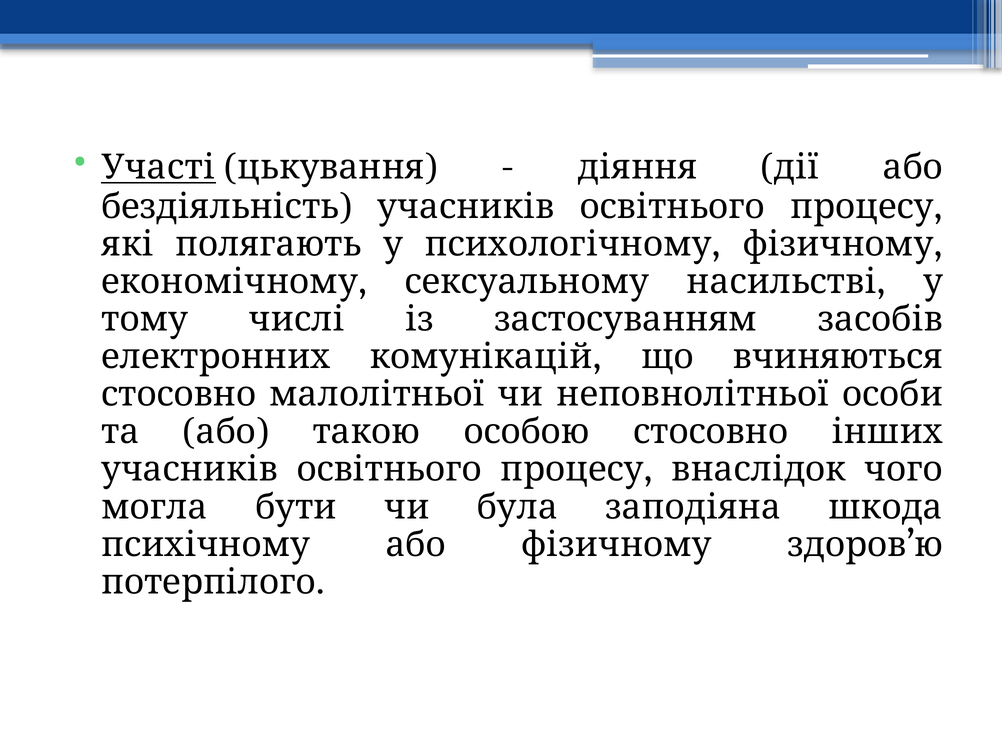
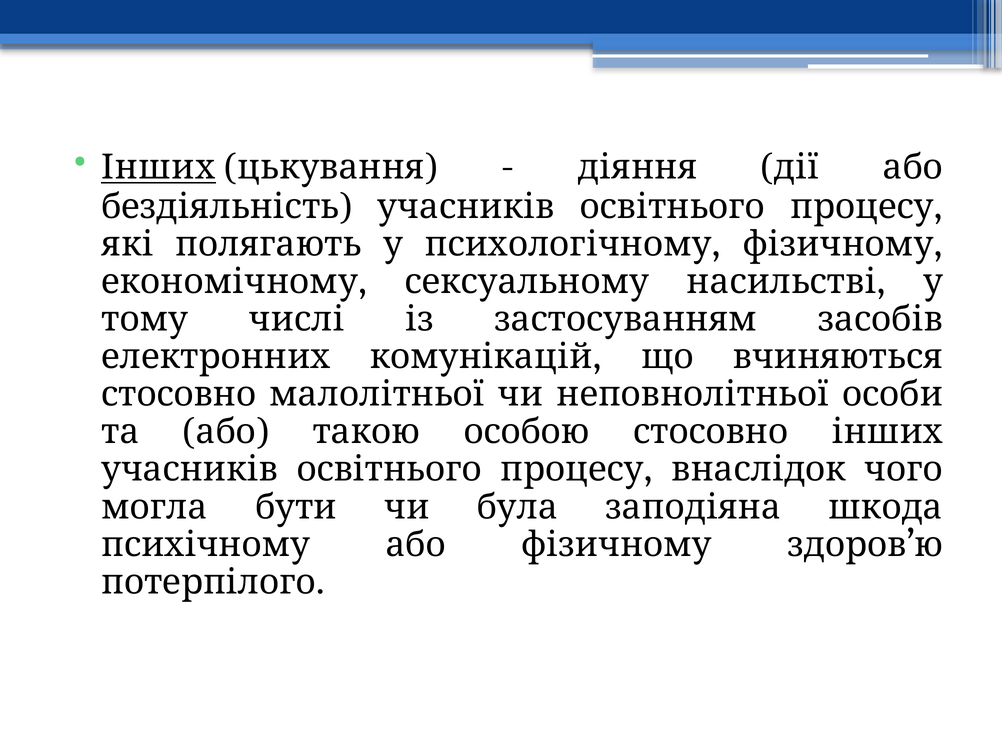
Участі at (158, 167): Участі -> Інших
